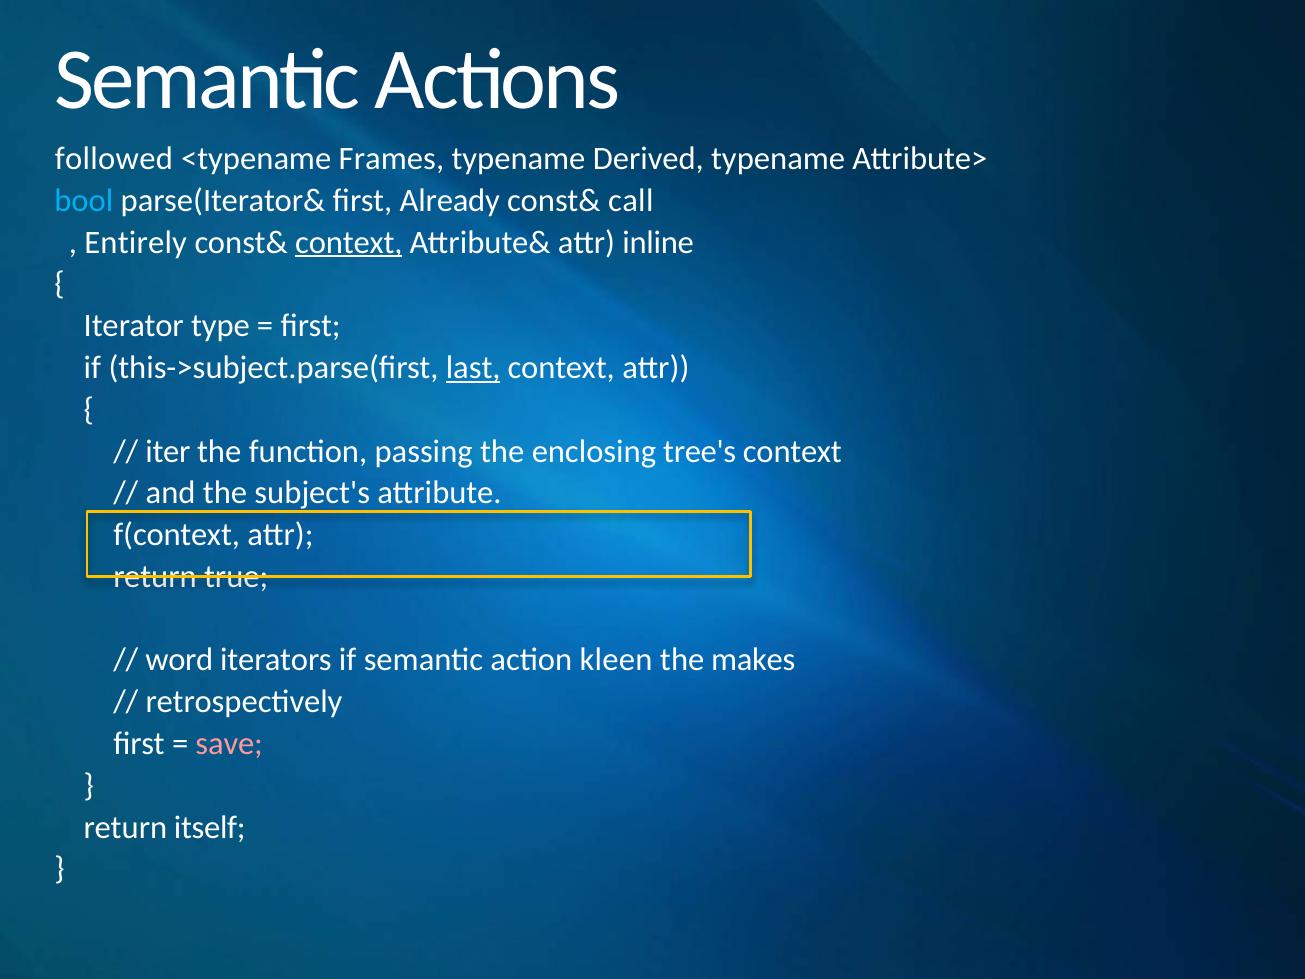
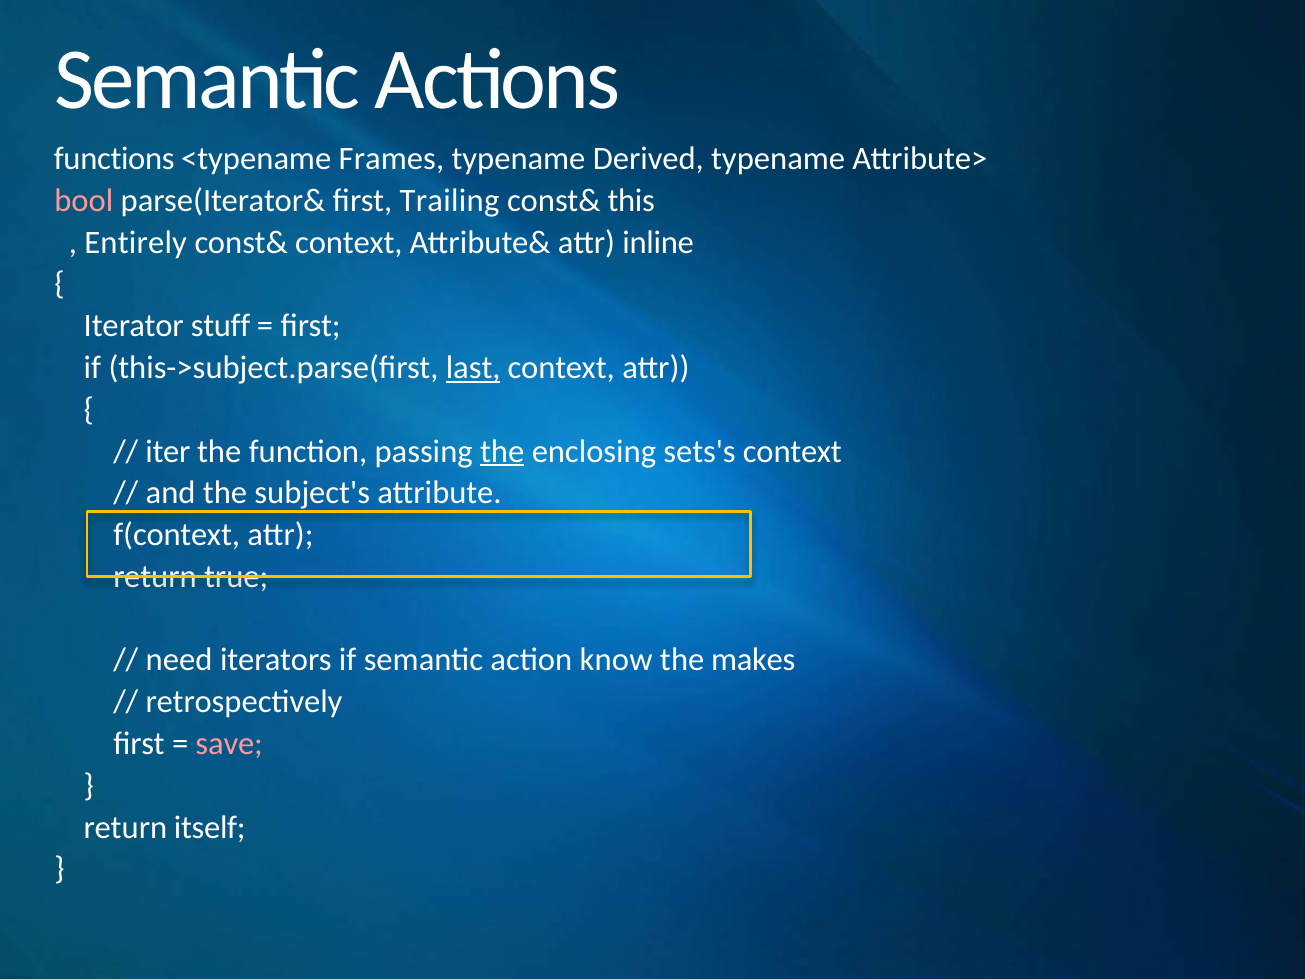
followed: followed -> functions
bool colour: light blue -> pink
Already: Already -> Trailing
call: call -> this
context at (349, 242) underline: present -> none
type: type -> stuff
the at (502, 451) underline: none -> present
tree's: tree's -> sets's
word: word -> need
kleen: kleen -> know
